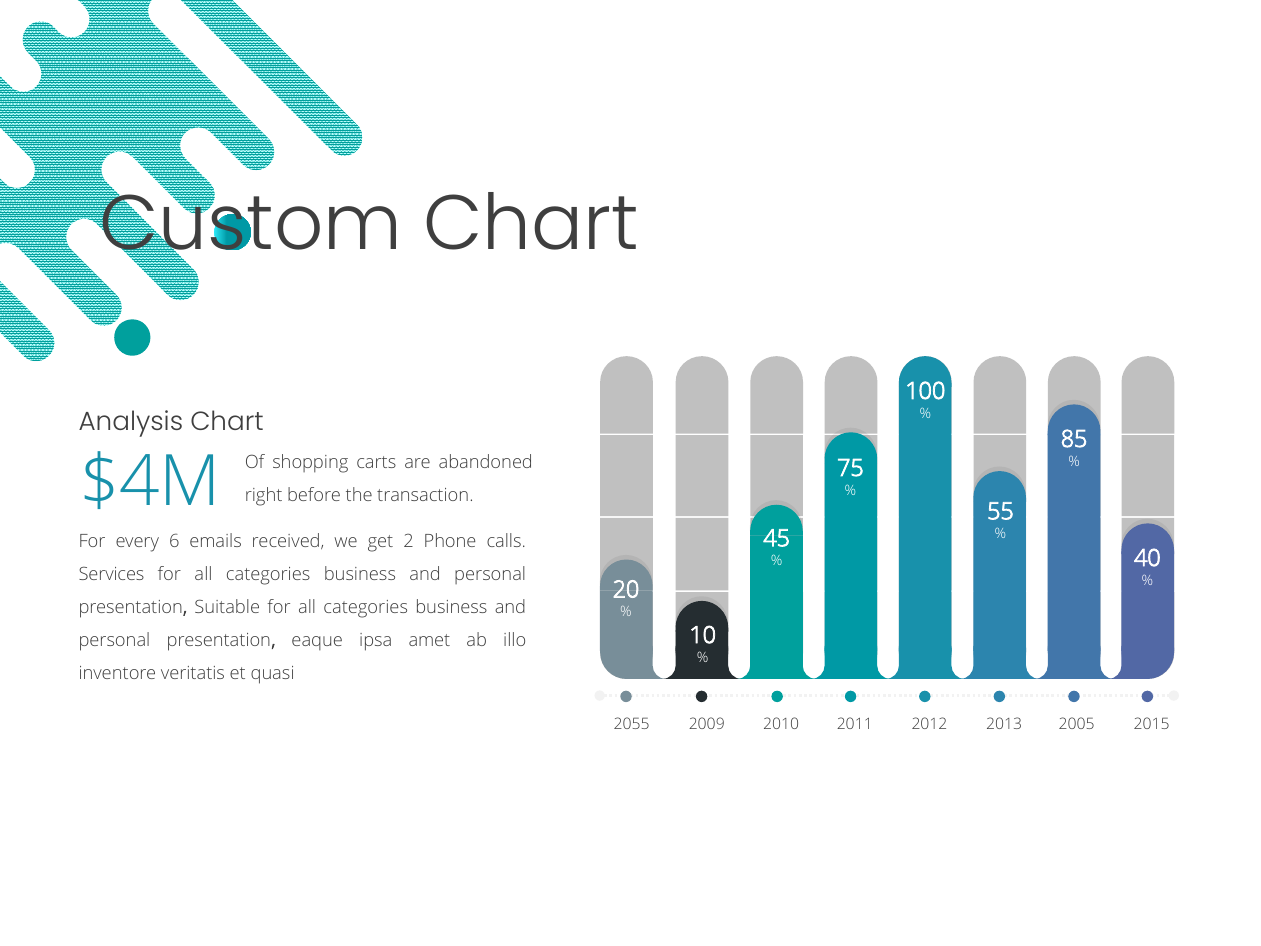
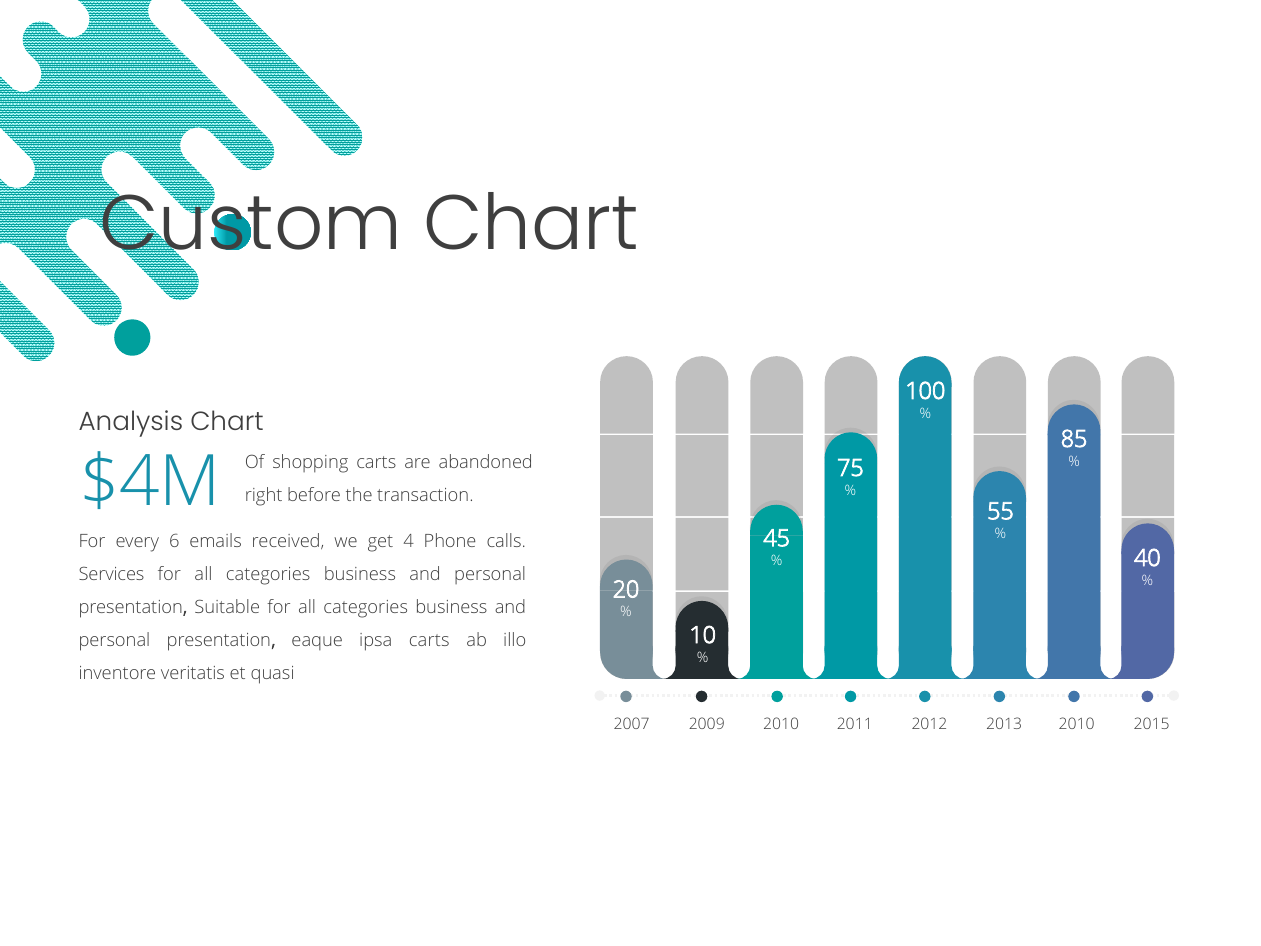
2: 2 -> 4
ipsa amet: amet -> carts
2055: 2055 -> 2007
2005 at (1077, 724): 2005 -> 2010
